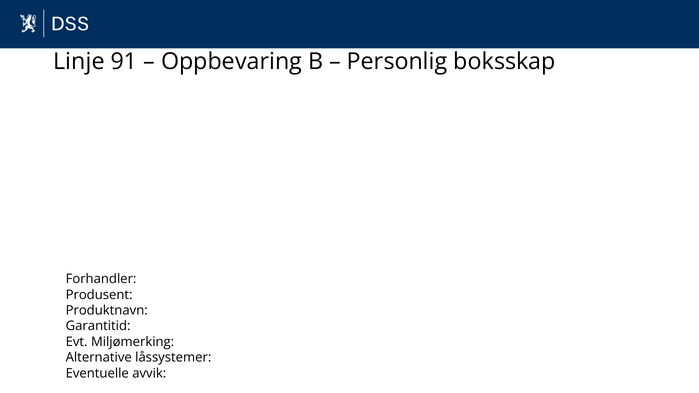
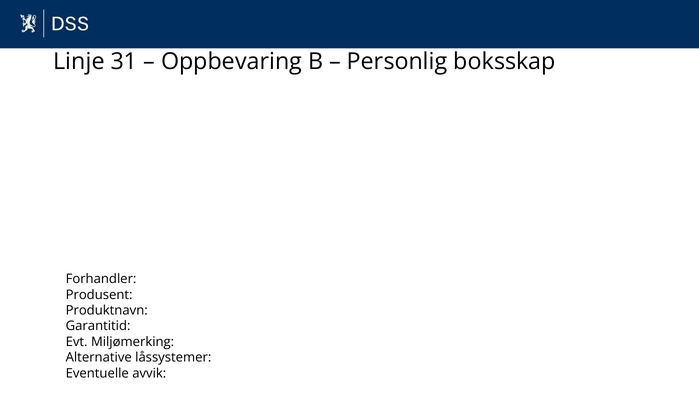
91: 91 -> 31
